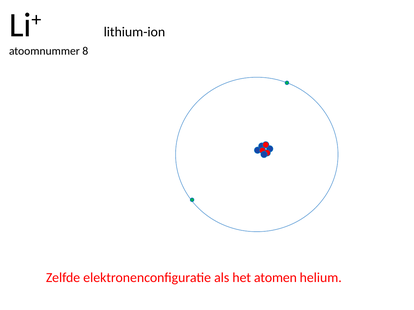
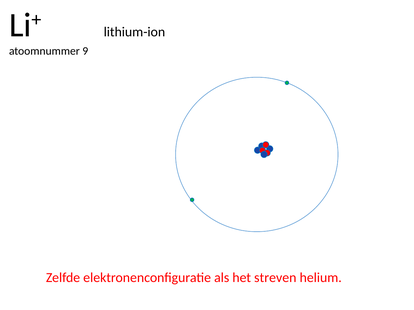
8: 8 -> 9
atomen: atomen -> streven
